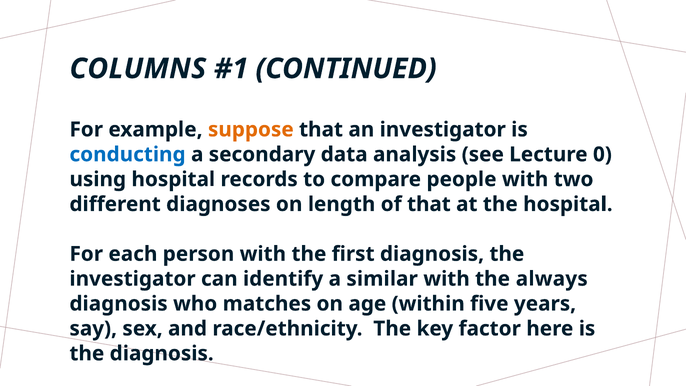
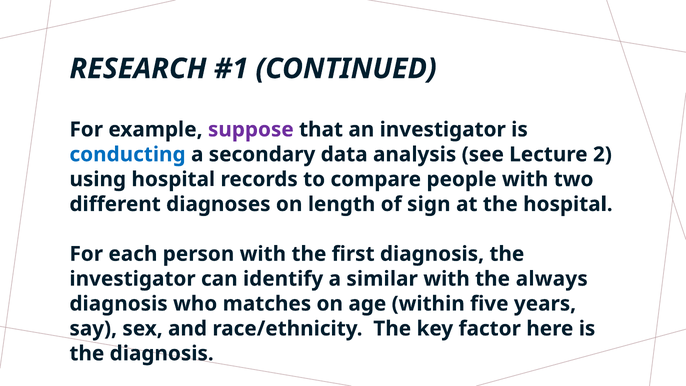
COLUMNS: COLUMNS -> RESEARCH
suppose colour: orange -> purple
0: 0 -> 2
of that: that -> sign
